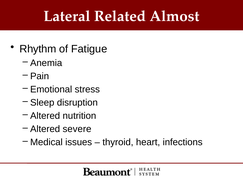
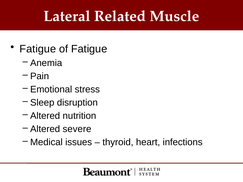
Almost: Almost -> Muscle
Rhythm at (38, 49): Rhythm -> Fatigue
